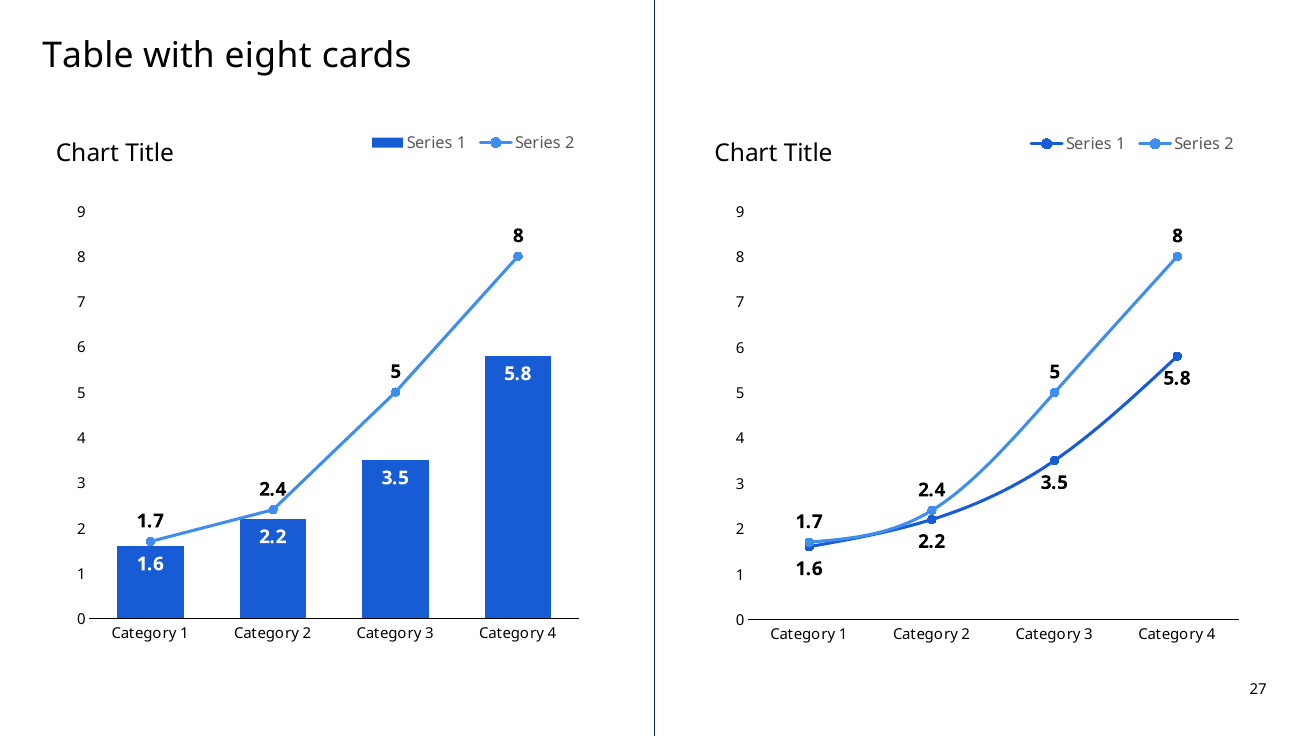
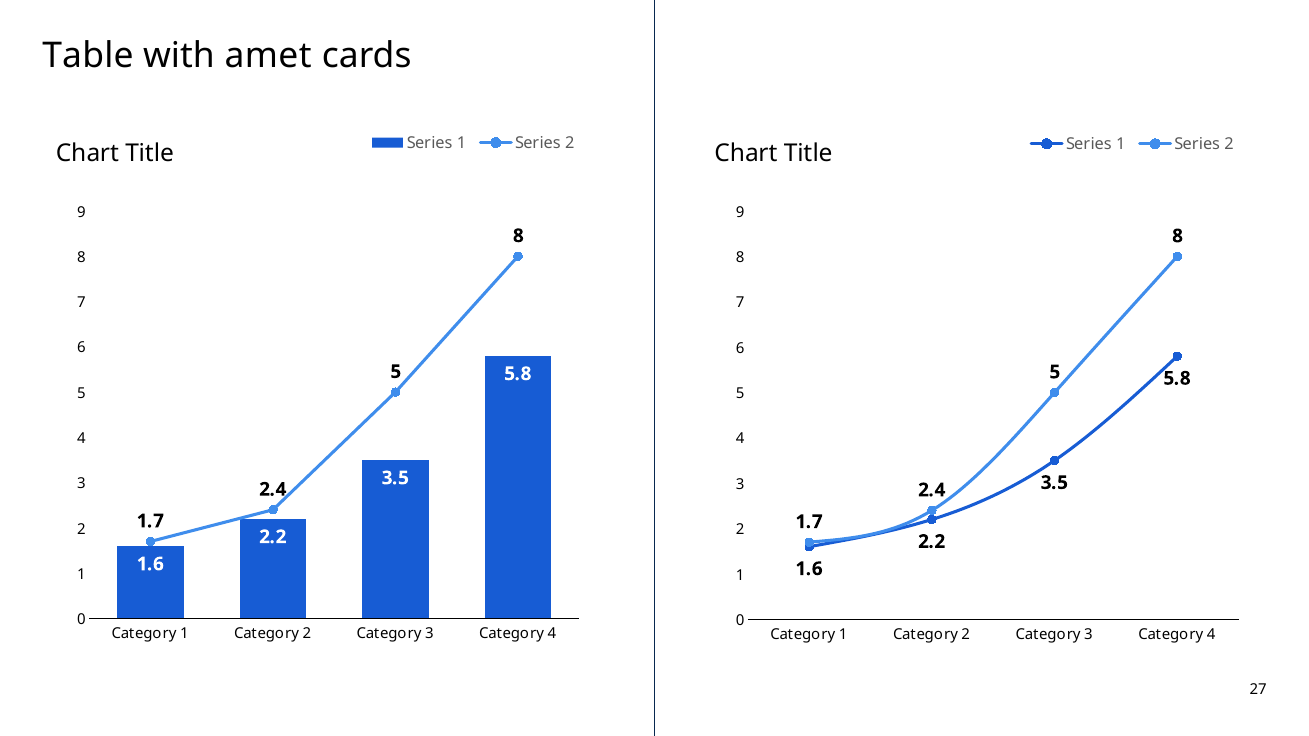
eight: eight -> amet
